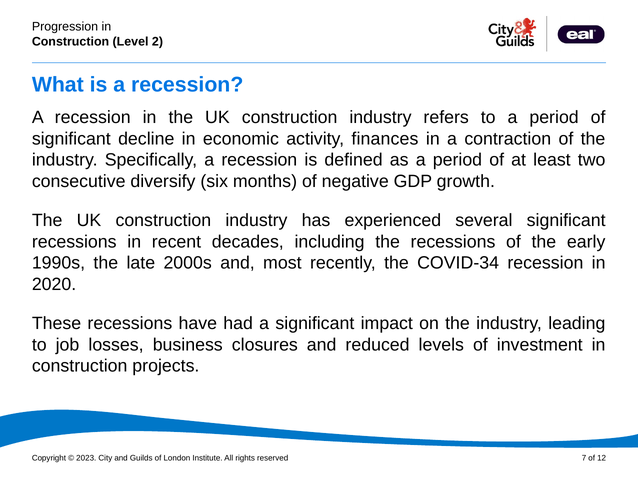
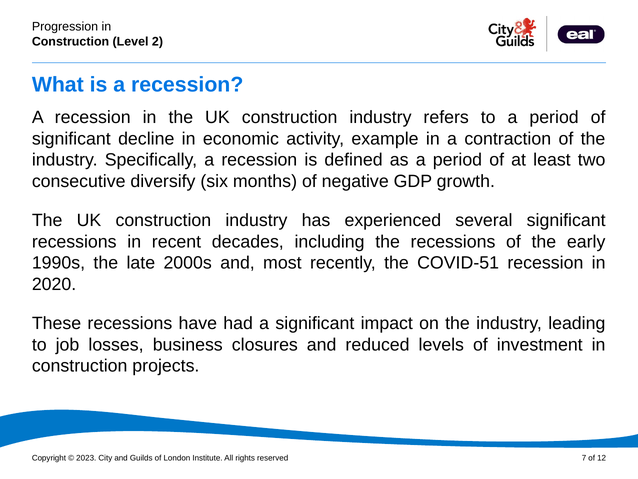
finances: finances -> example
COVID-34: COVID-34 -> COVID-51
